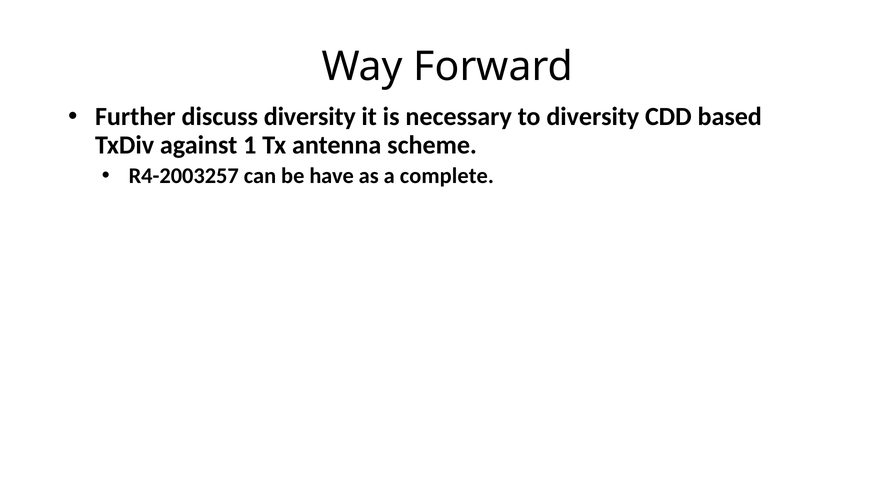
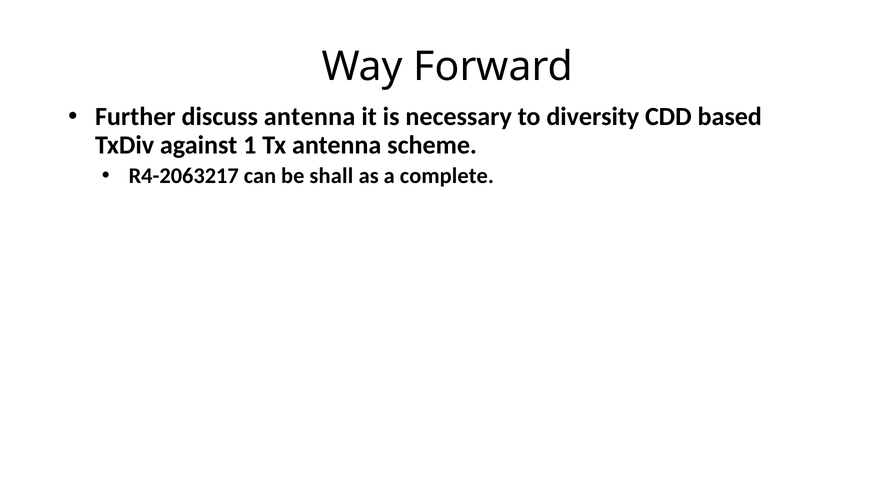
discuss diversity: diversity -> antenna
R4-2003257: R4-2003257 -> R4-2063217
have: have -> shall
